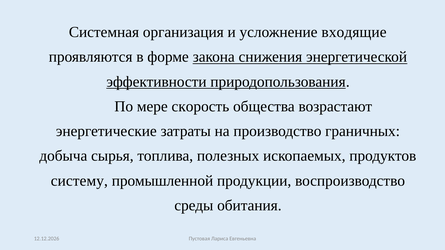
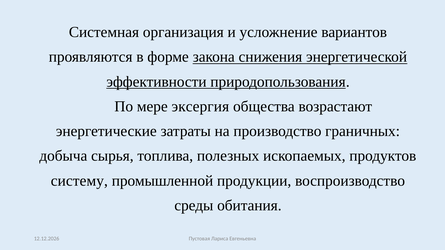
входящие: входящие -> вариантов
скорость: скорость -> эксергия
